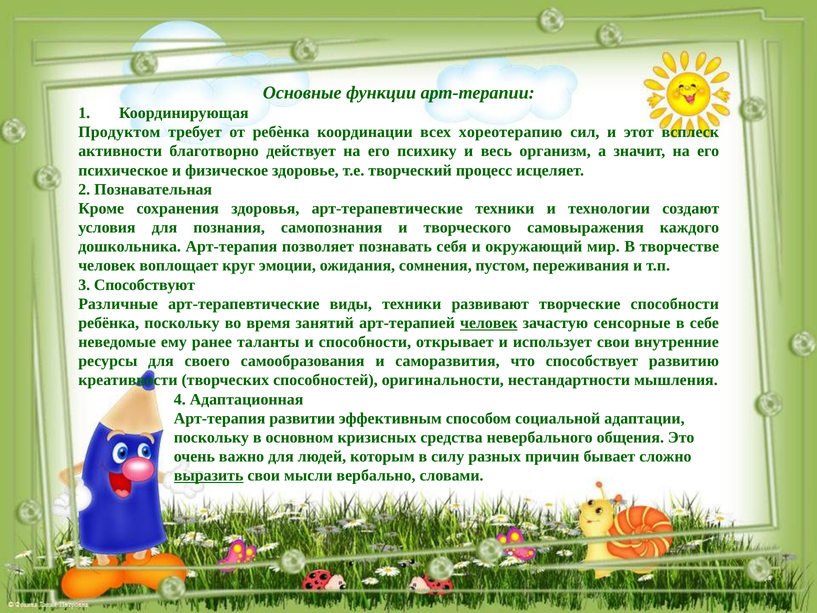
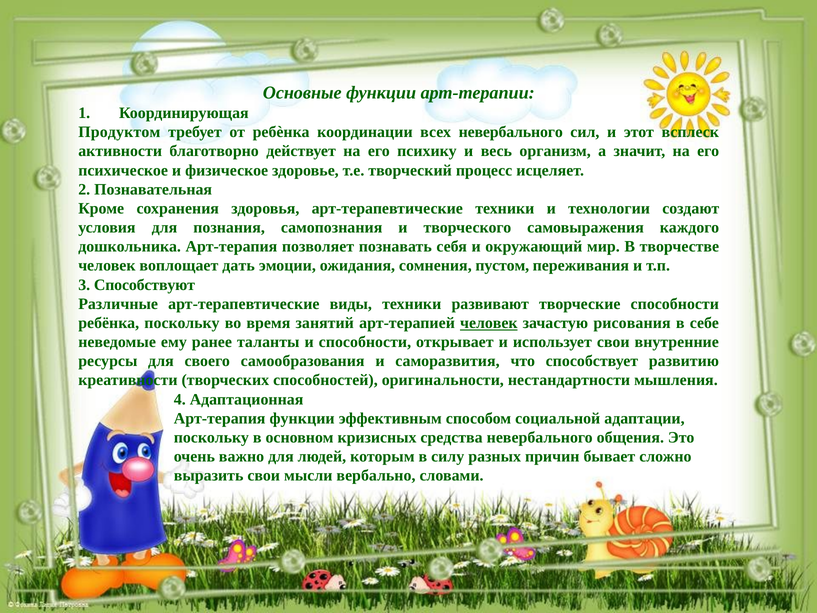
всех хореотерапию: хореотерапию -> невербального
круг: круг -> дать
сенсорные: сенсорные -> рисования
Арт-терапия развитии: развитии -> функции
выразить underline: present -> none
